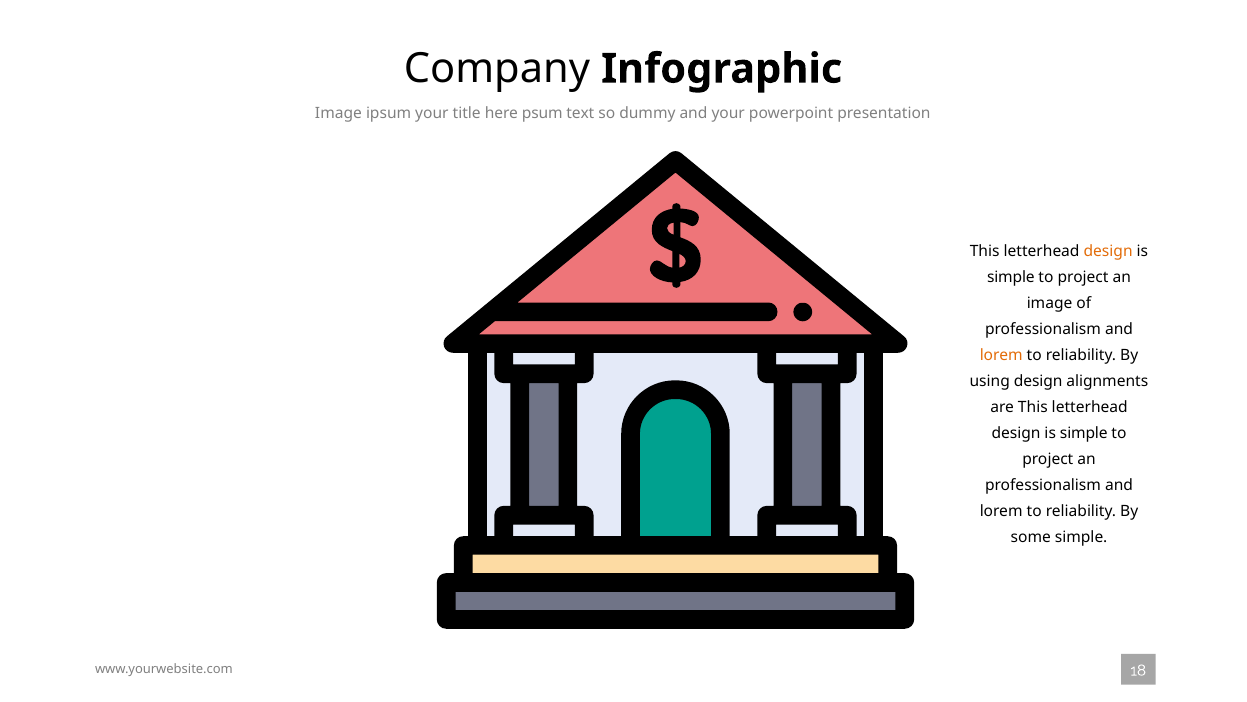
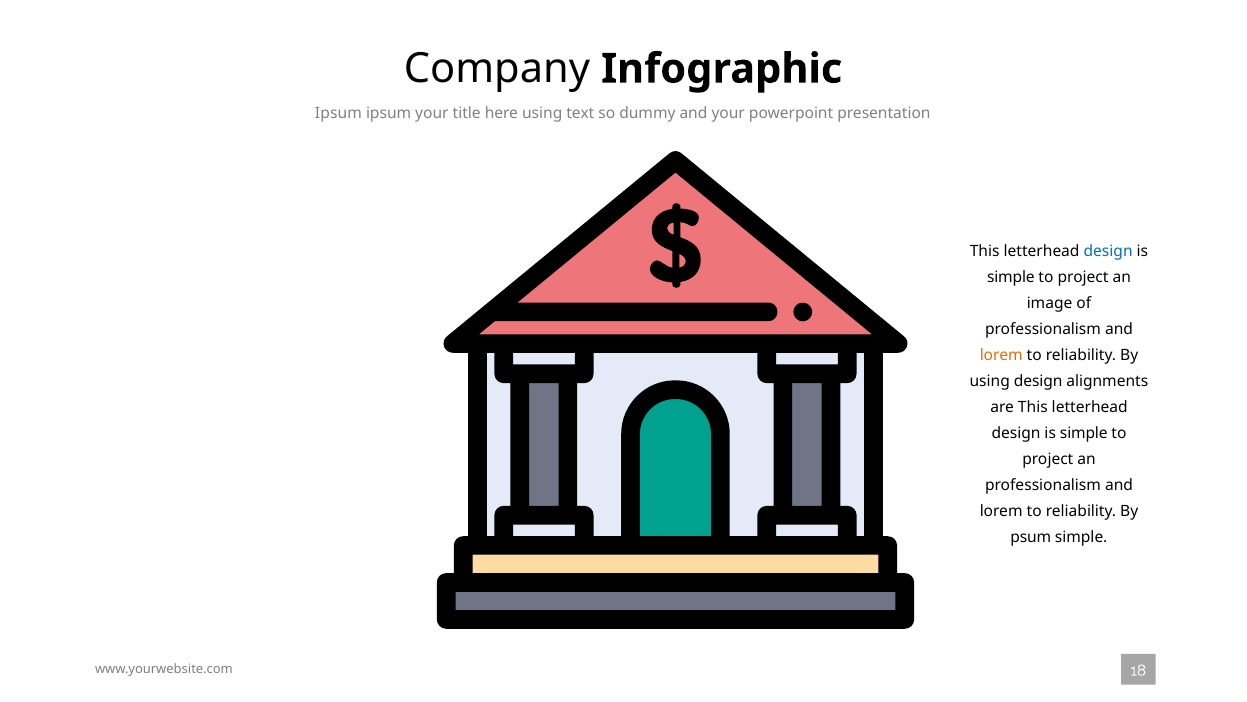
Image at (338, 113): Image -> Ipsum
here psum: psum -> using
design at (1108, 251) colour: orange -> blue
some: some -> psum
